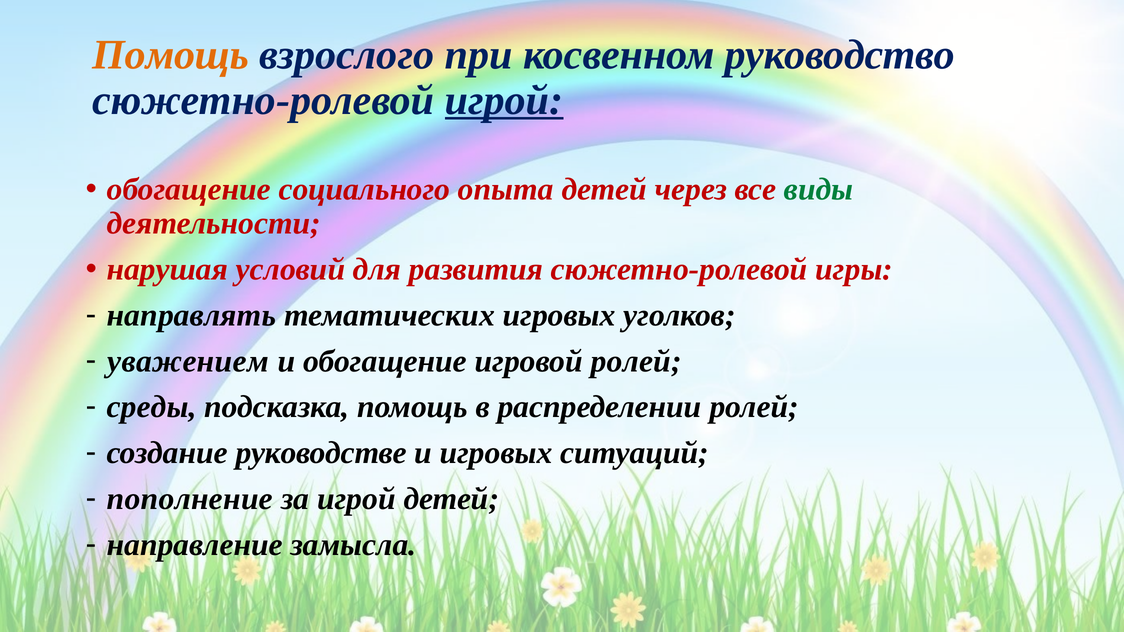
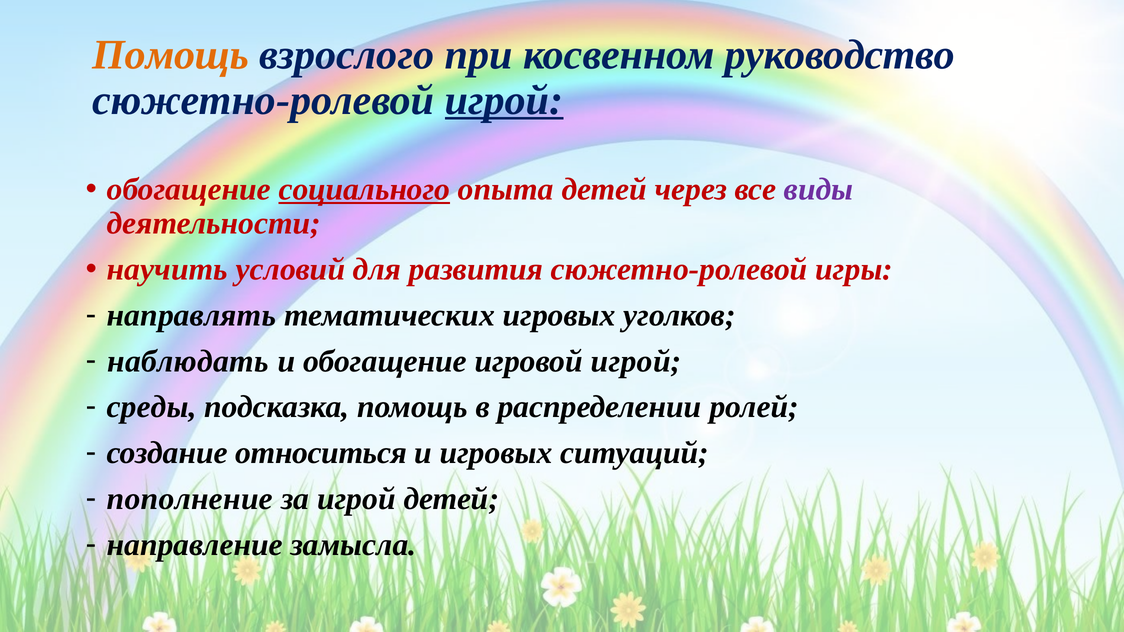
социального underline: none -> present
виды colour: green -> purple
нарушая: нарушая -> научить
уважением: уважением -> наблюдать
игровой ролей: ролей -> игрой
руководстве: руководстве -> относиться
